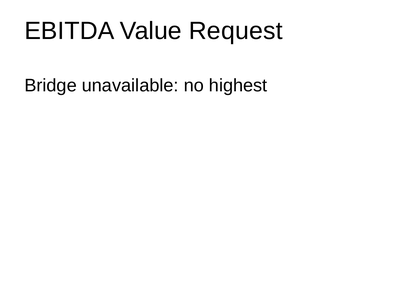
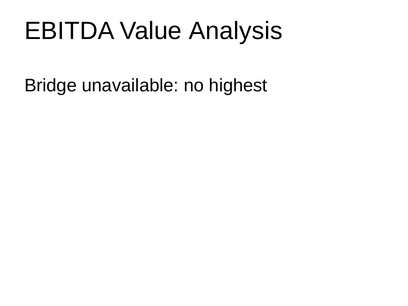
Request: Request -> Analysis
